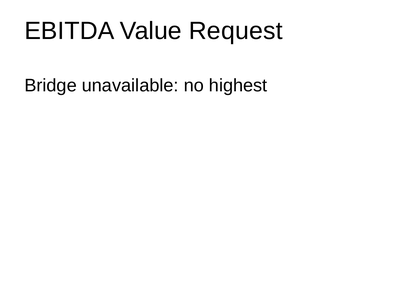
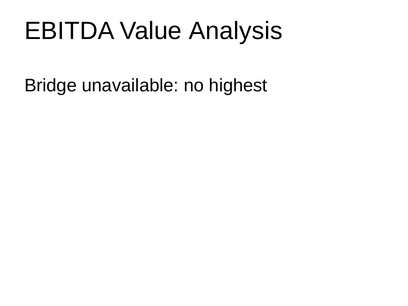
Request: Request -> Analysis
